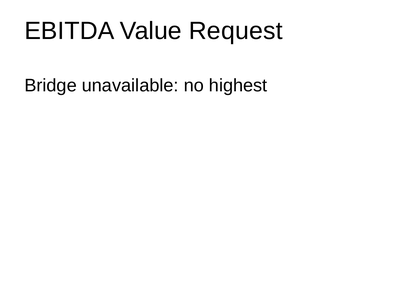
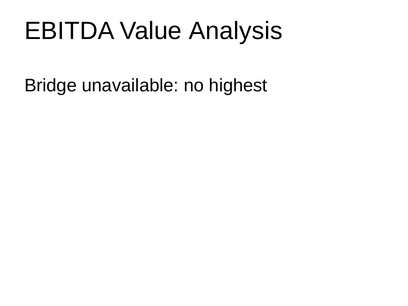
Request: Request -> Analysis
